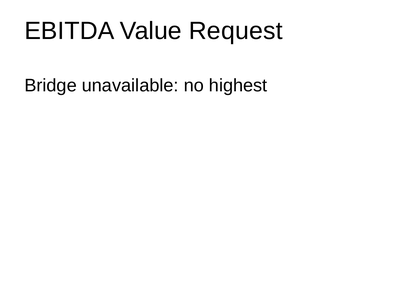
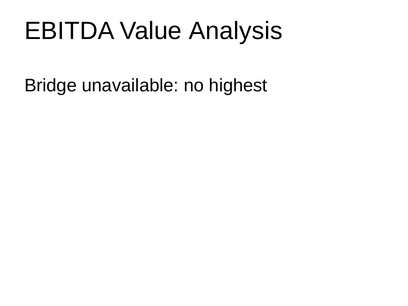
Request: Request -> Analysis
